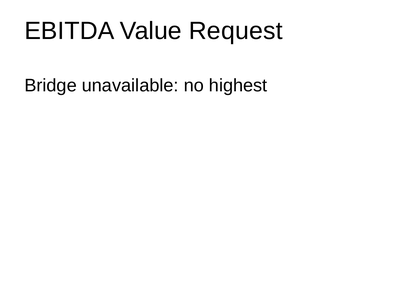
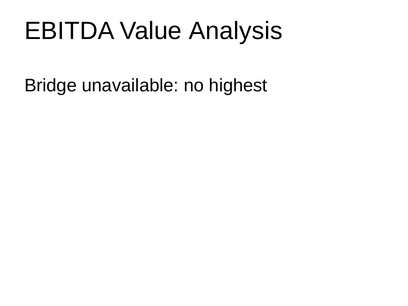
Request: Request -> Analysis
